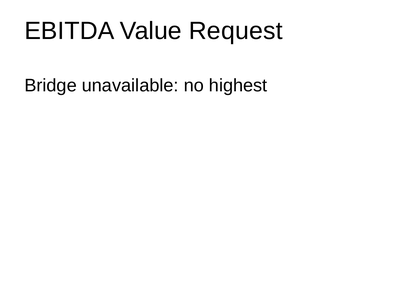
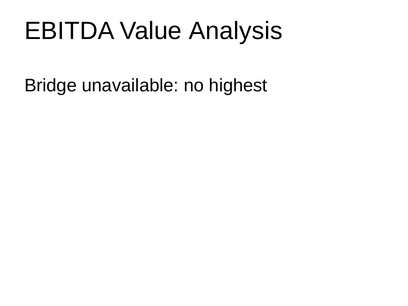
Request: Request -> Analysis
